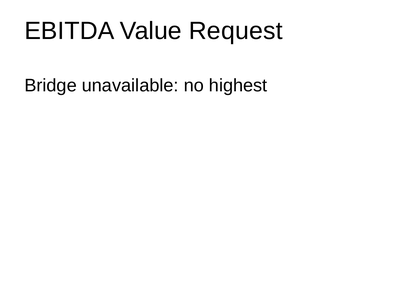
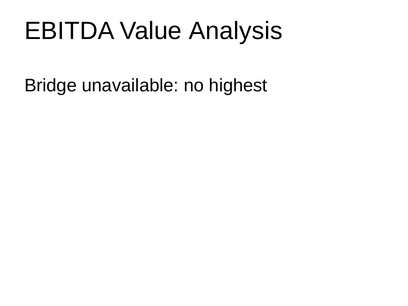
Request: Request -> Analysis
